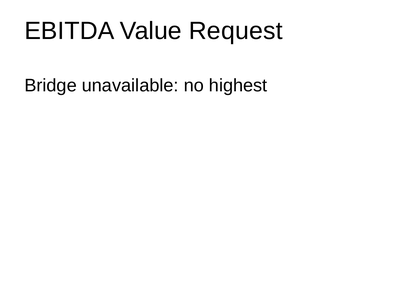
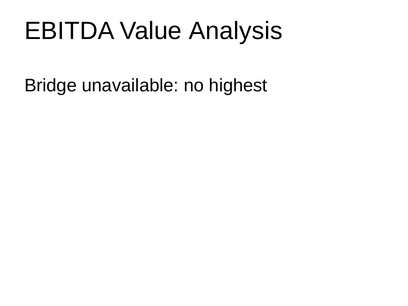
Request: Request -> Analysis
